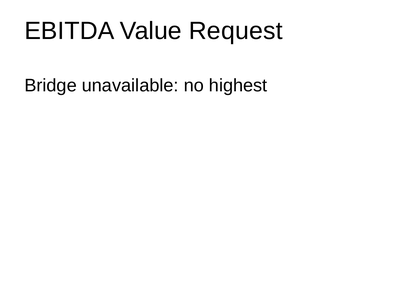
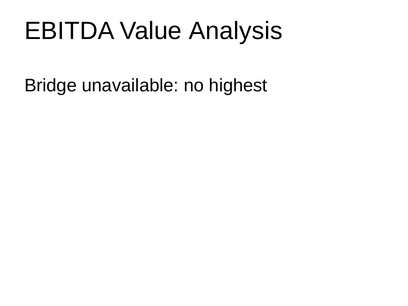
Request: Request -> Analysis
